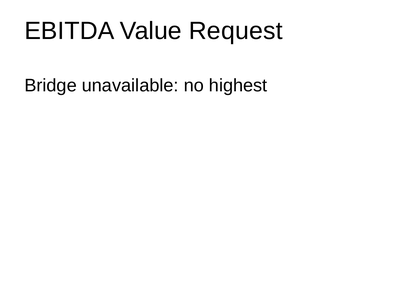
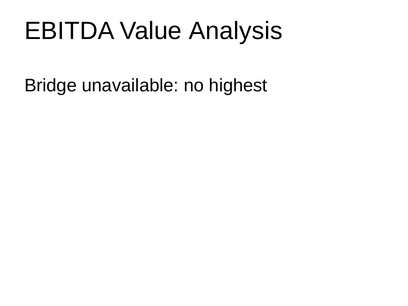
Request: Request -> Analysis
